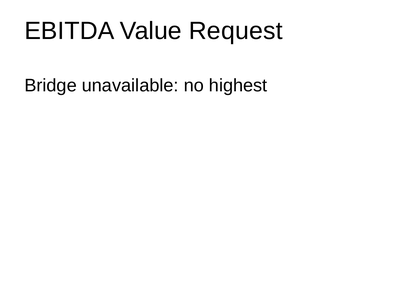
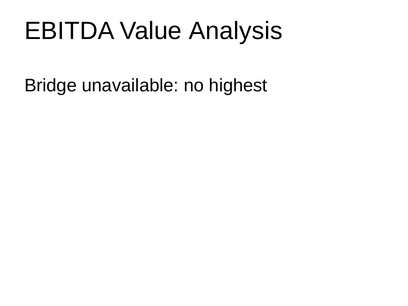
Request: Request -> Analysis
